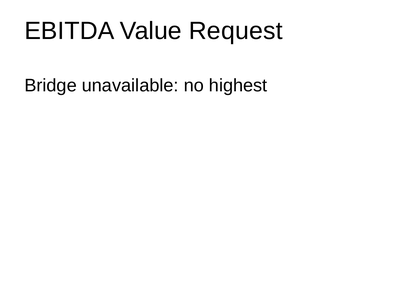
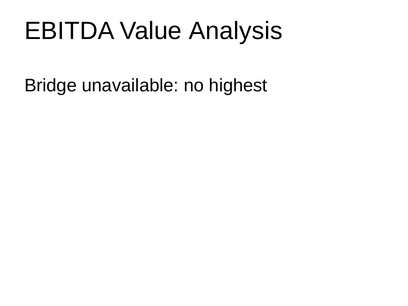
Request: Request -> Analysis
